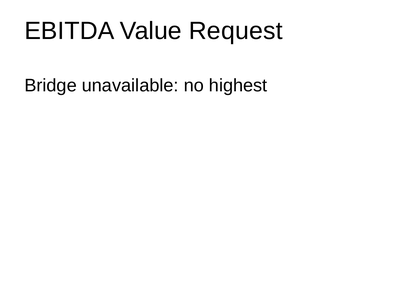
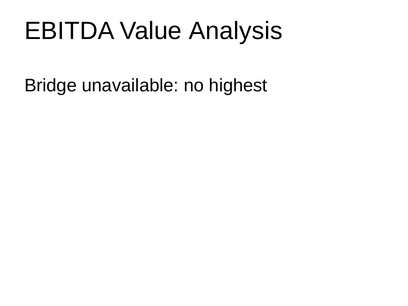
Request: Request -> Analysis
